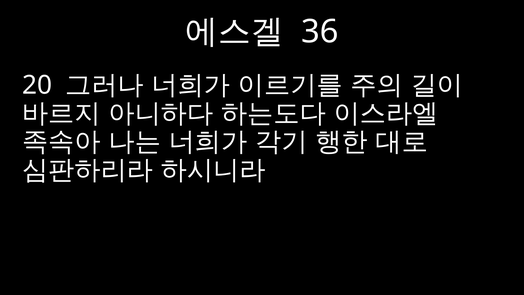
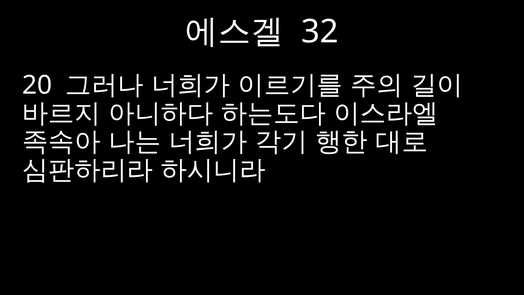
36: 36 -> 32
